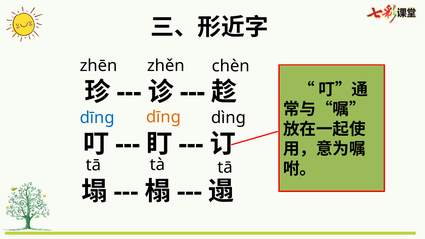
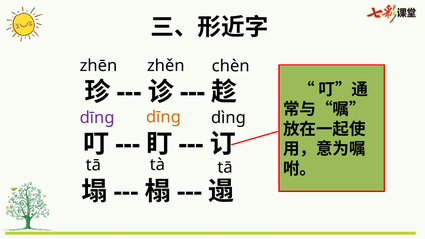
dīng at (97, 118) colour: blue -> purple
